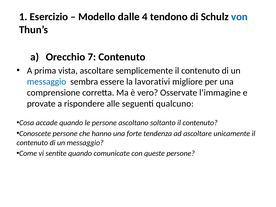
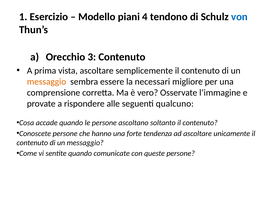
dalle: dalle -> piani
7: 7 -> 3
messaggio at (47, 82) colour: blue -> orange
lavorativi: lavorativi -> necessari
